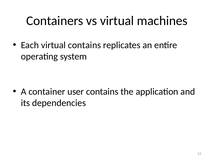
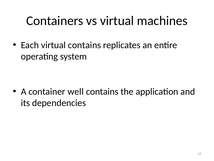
user: user -> well
